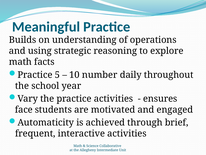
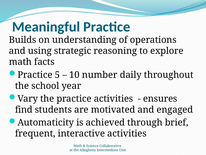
face: face -> find
